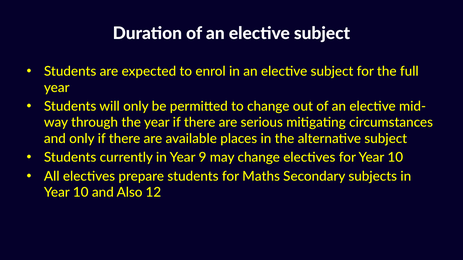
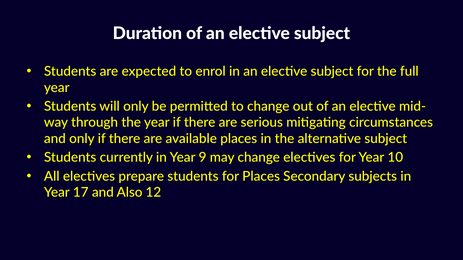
for Maths: Maths -> Places
10 at (81, 193): 10 -> 17
